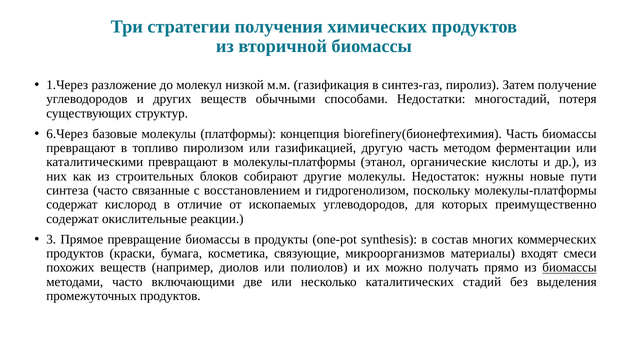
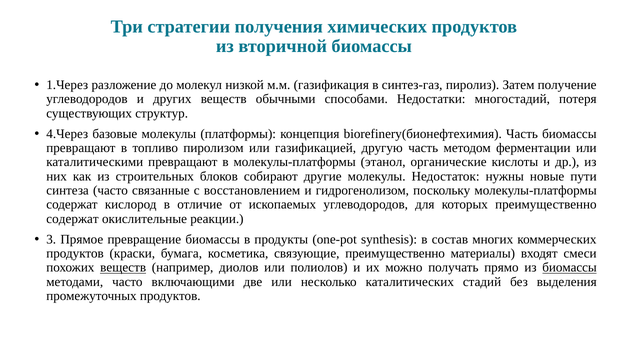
6.Через: 6.Через -> 4.Через
связующие микроорганизмов: микроорганизмов -> преимущественно
веществ at (123, 268) underline: none -> present
